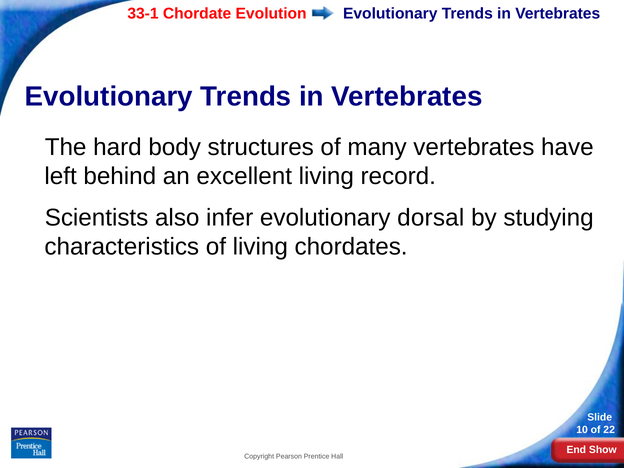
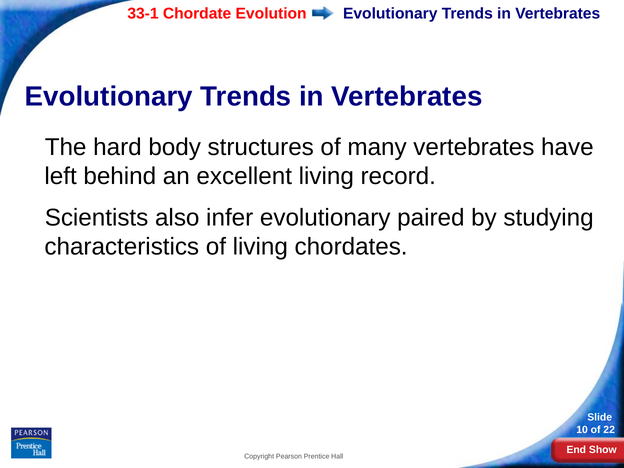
dorsal: dorsal -> paired
